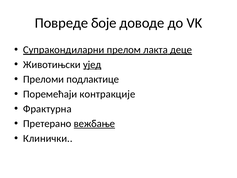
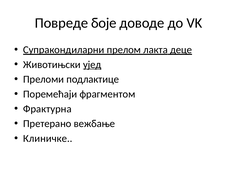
контракције: контракције -> фрагментом
вежбање underline: present -> none
Клинички: Клинички -> Клиничке
